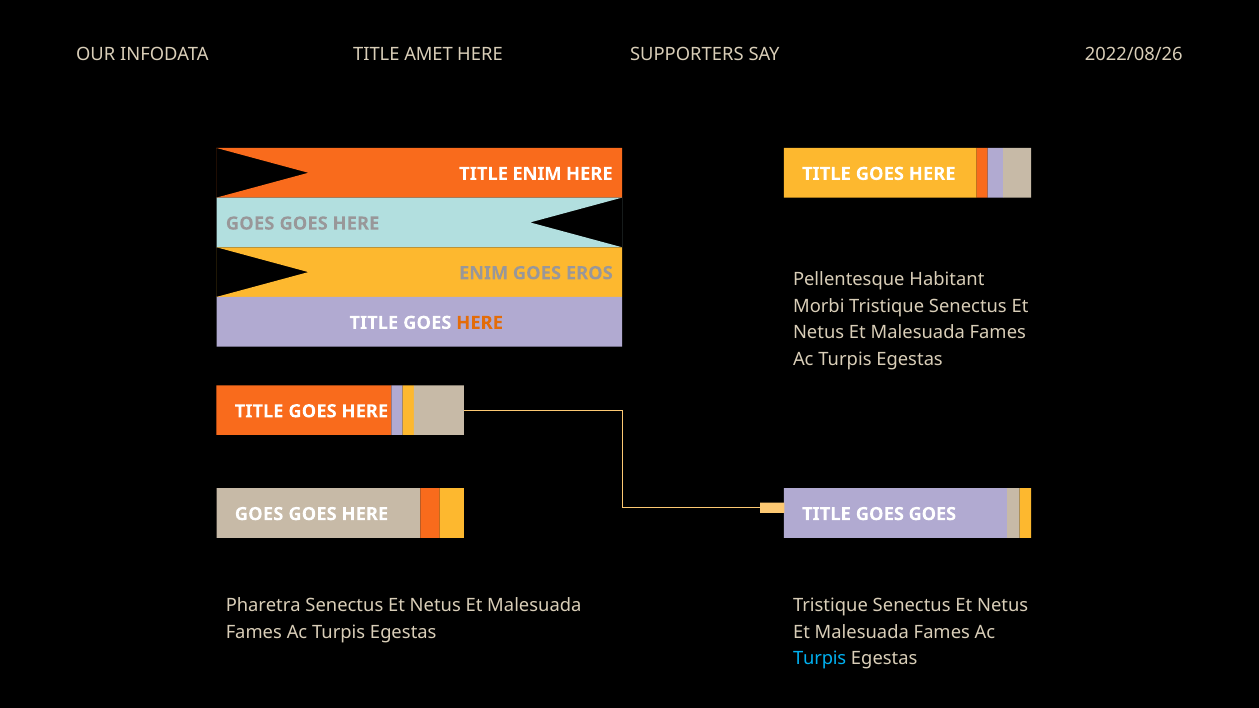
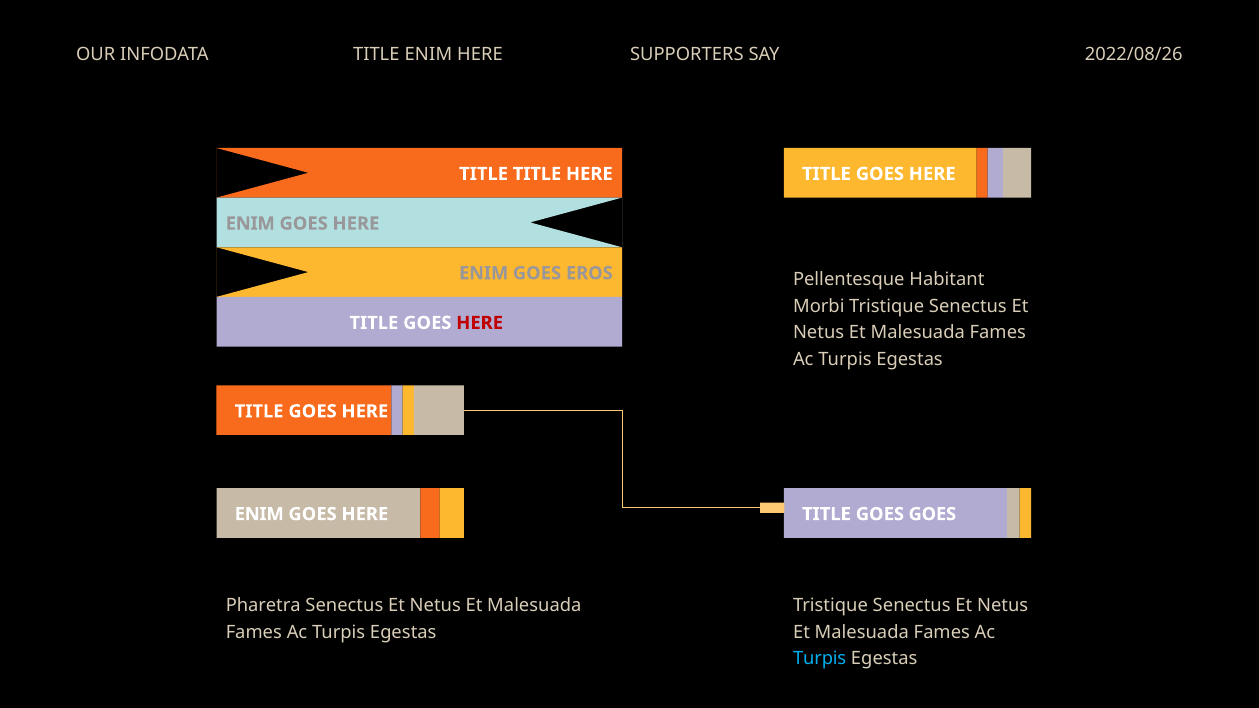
TITLE AMET: AMET -> ENIM
TITLE ENIM: ENIM -> TITLE
GOES at (250, 224): GOES -> ENIM
HERE at (480, 323) colour: orange -> red
GOES at (259, 514): GOES -> ENIM
